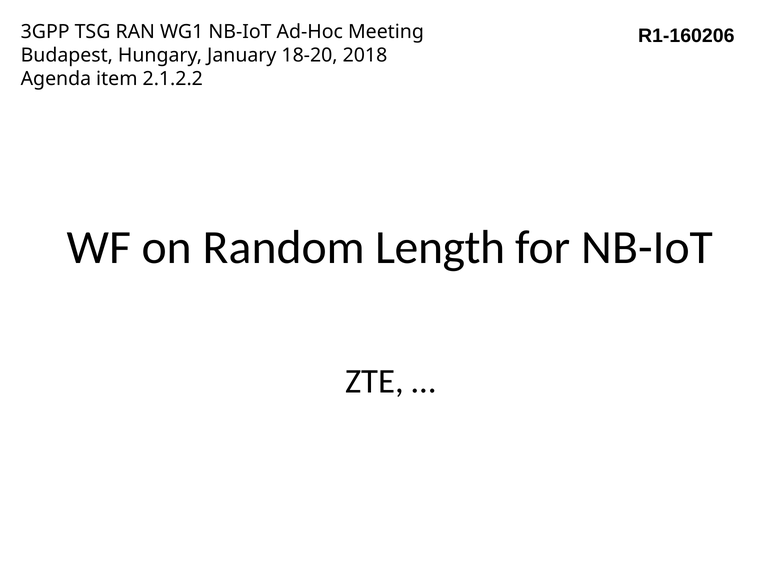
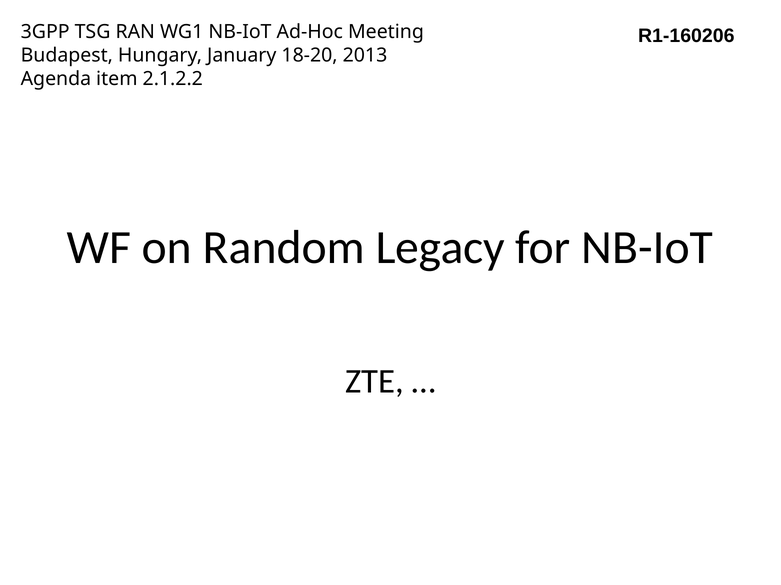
2018: 2018 -> 2013
Length: Length -> Legacy
